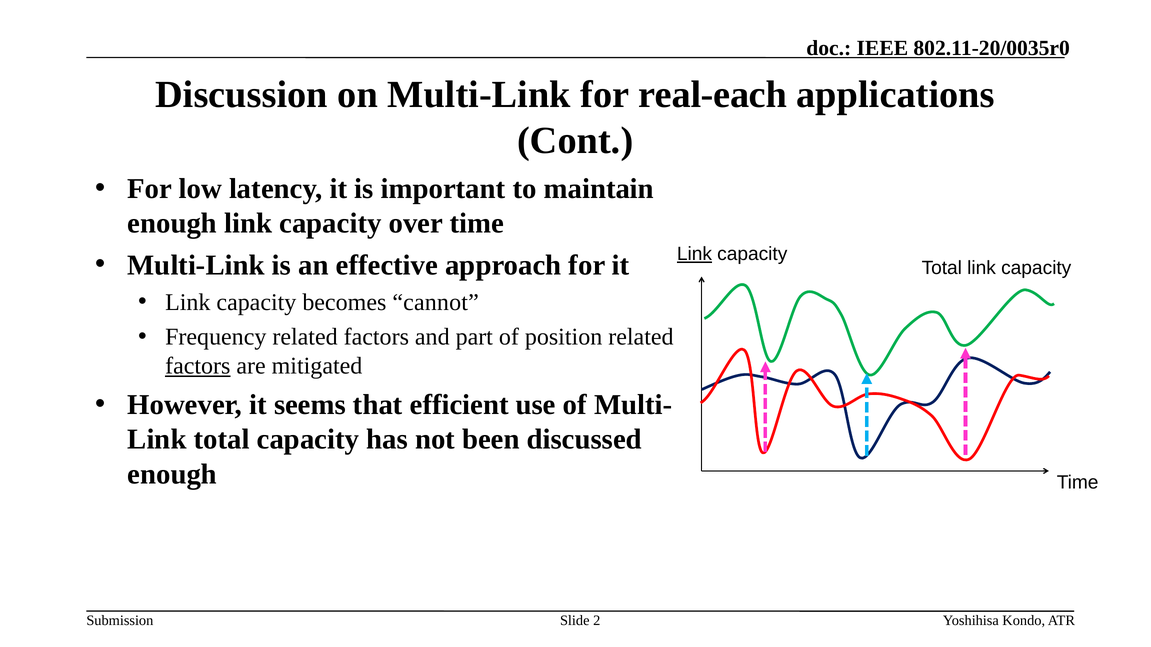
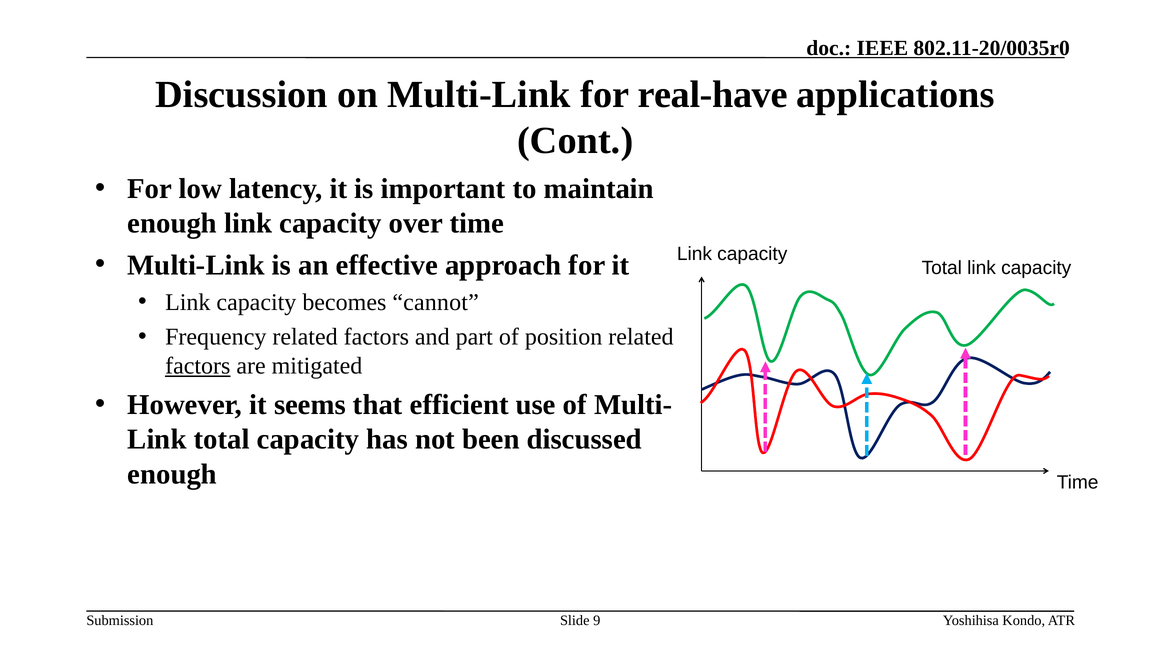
real-each: real-each -> real-have
Link at (694, 254) underline: present -> none
2: 2 -> 9
